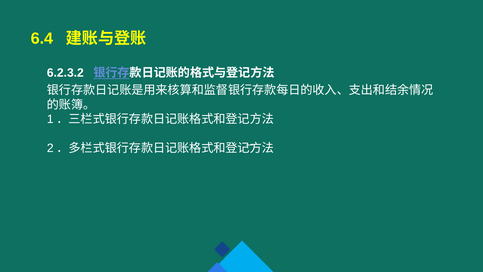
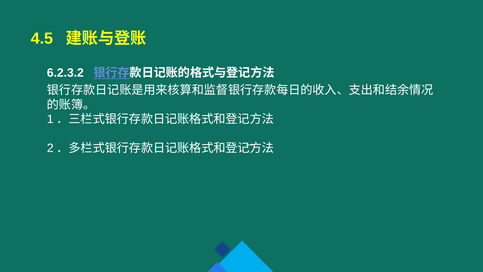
6.4: 6.4 -> 4.5
